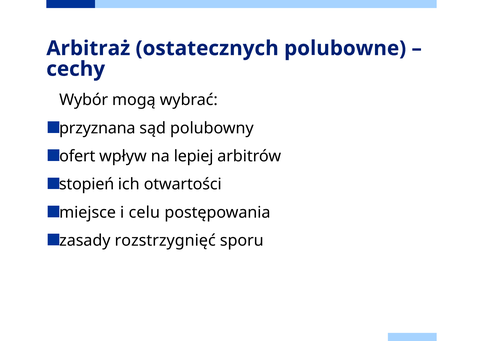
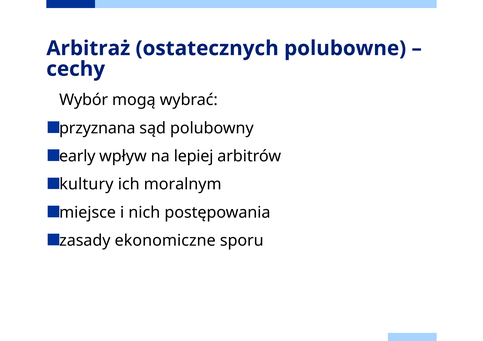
ofert: ofert -> early
stopień: stopień -> kultury
otwartości: otwartości -> moralnym
celu: celu -> nich
rozstrzygnięć: rozstrzygnięć -> ekonomiczne
